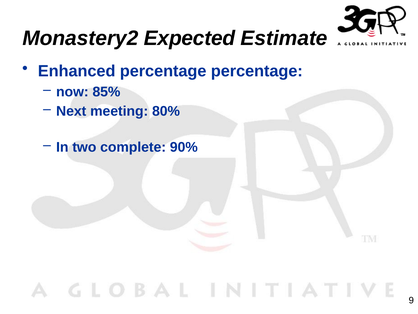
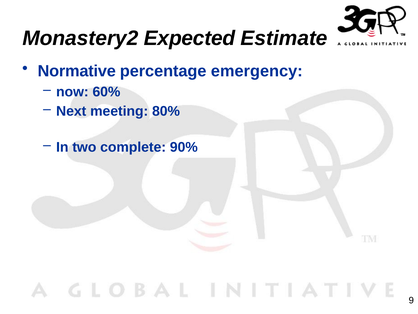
Enhanced: Enhanced -> Normative
percentage percentage: percentage -> emergency
85%: 85% -> 60%
